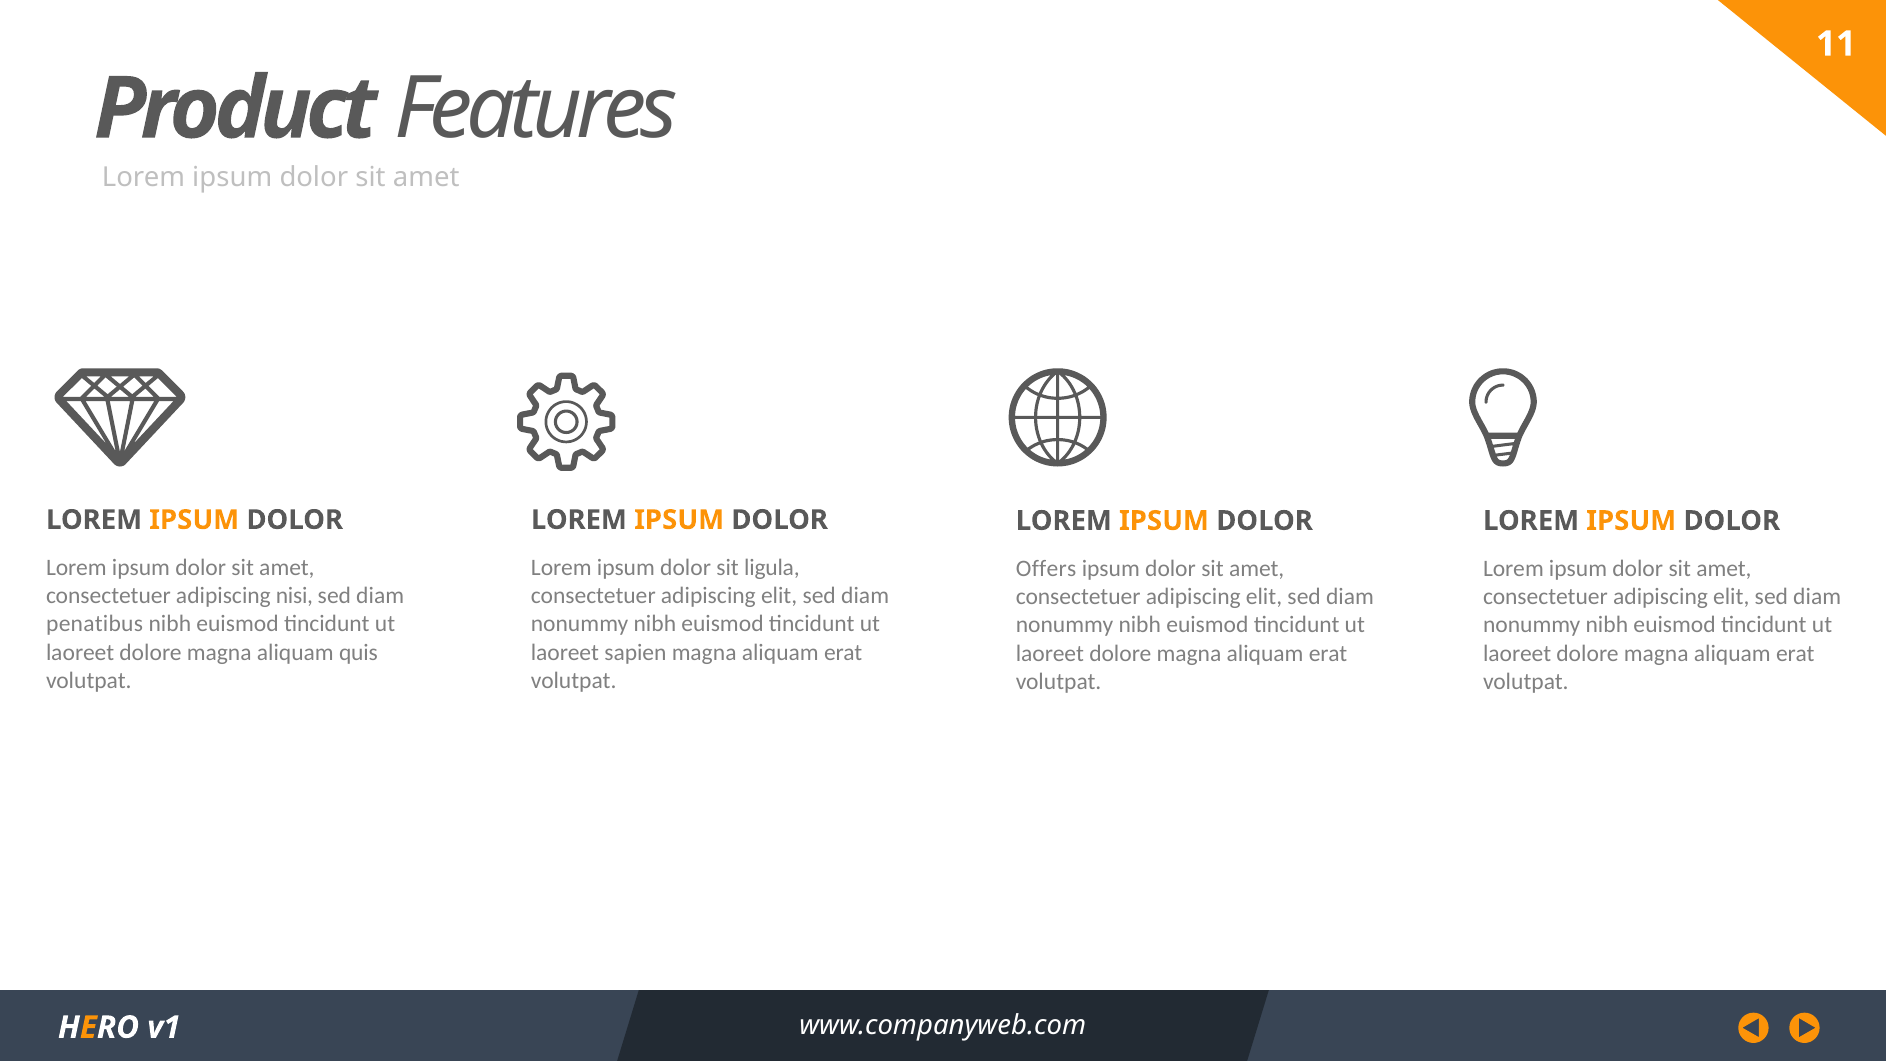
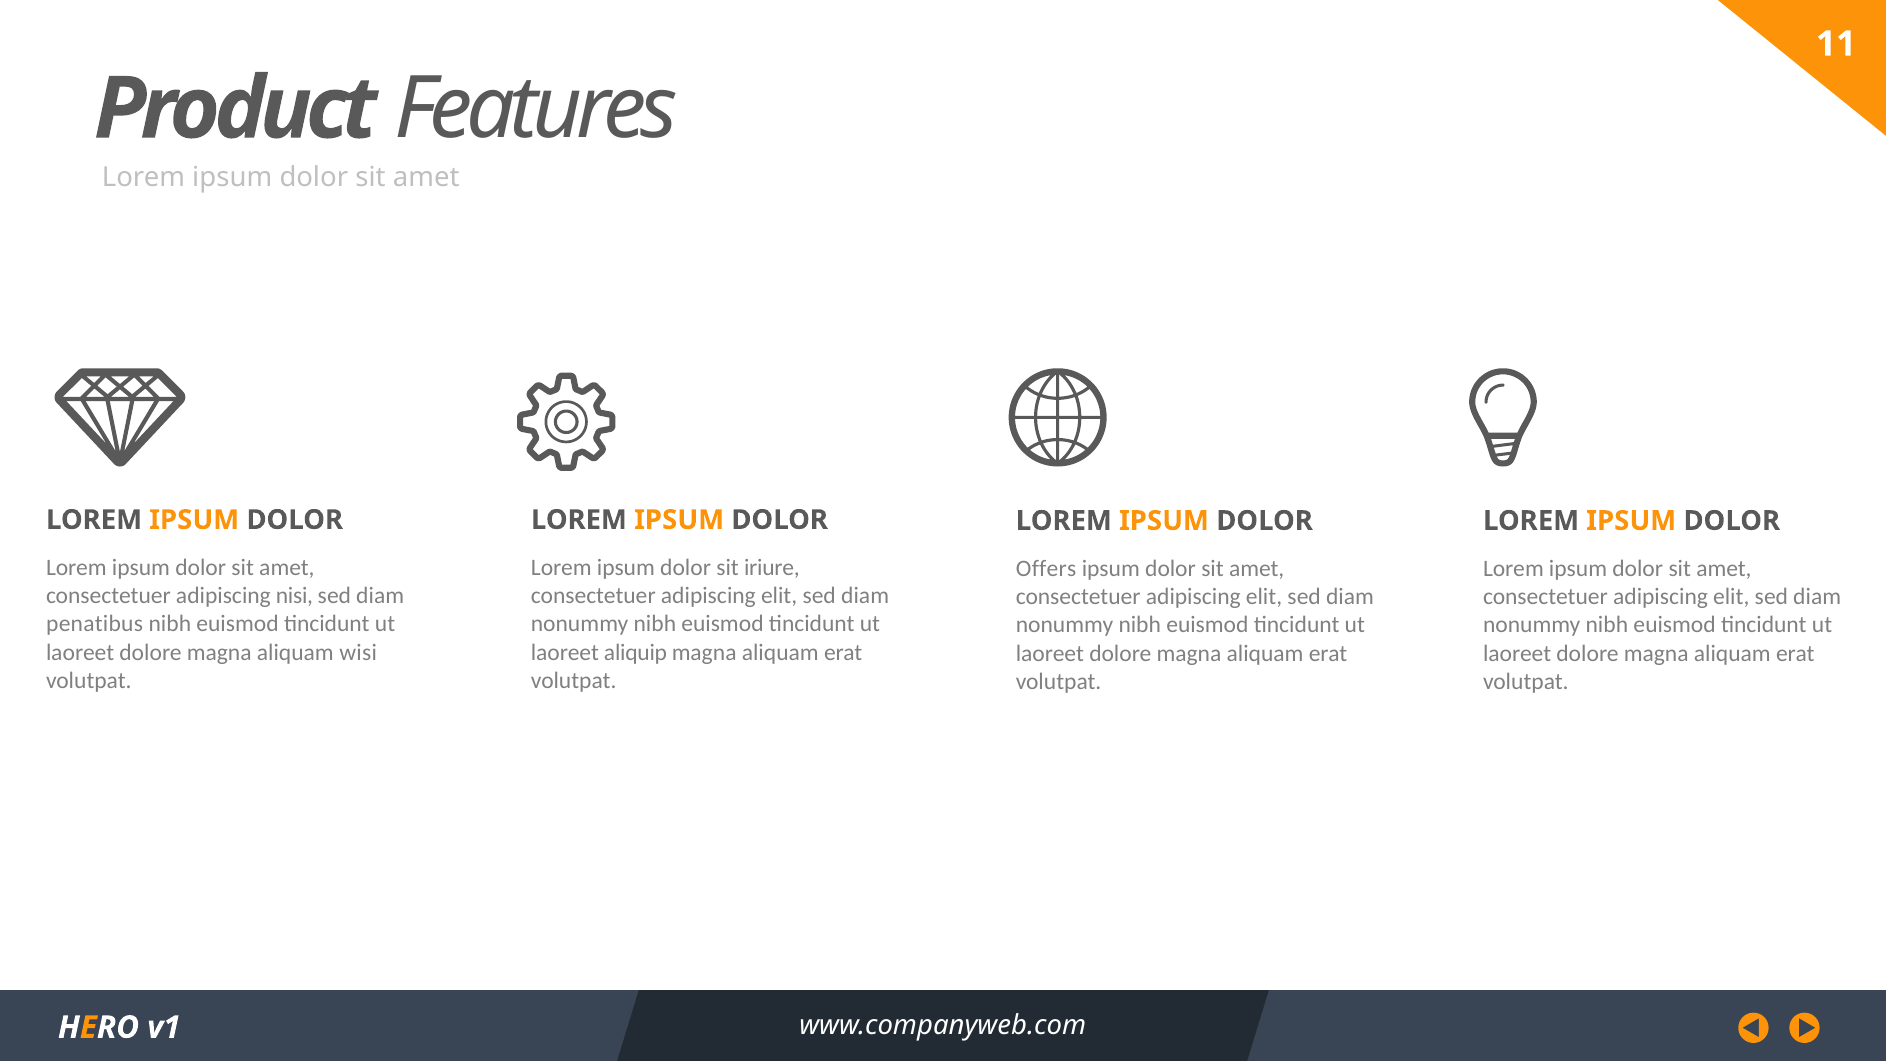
ligula: ligula -> iriure
quis: quis -> wisi
sapien: sapien -> aliquip
